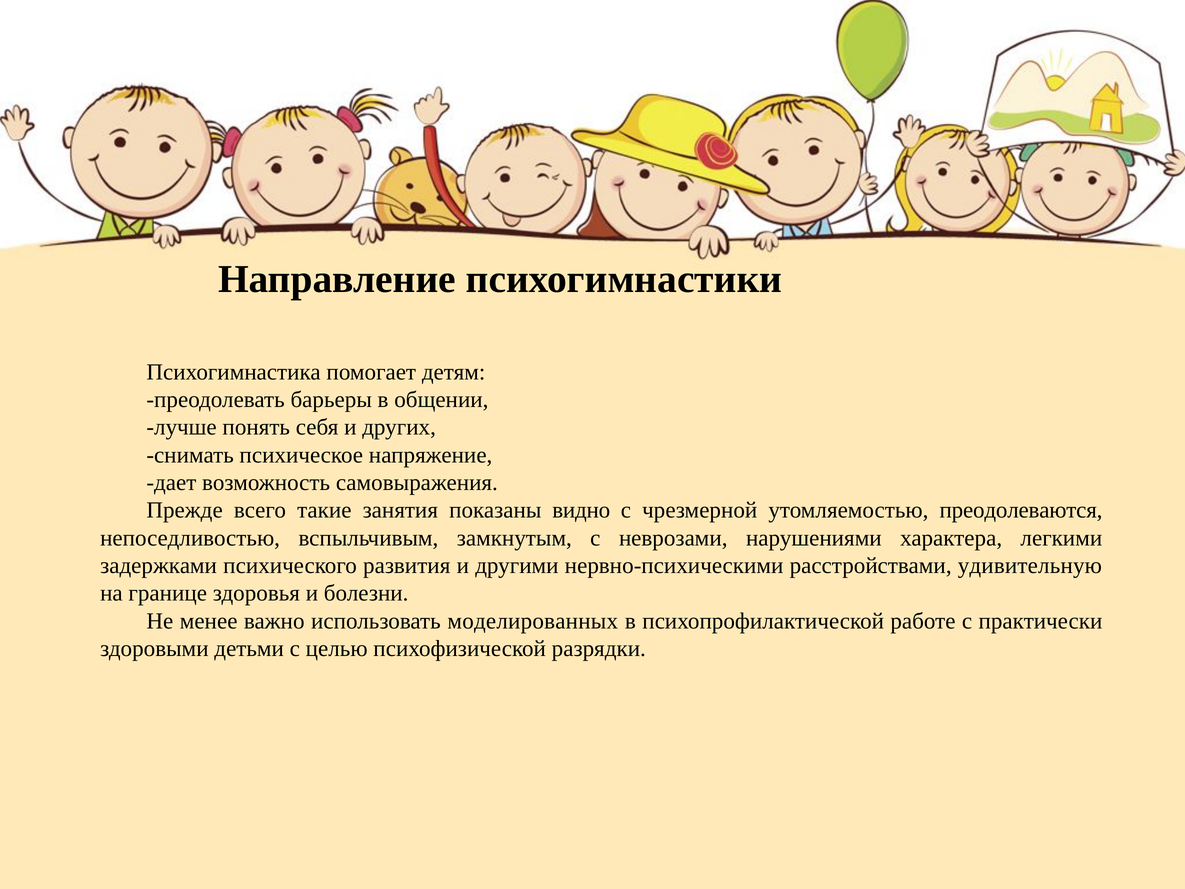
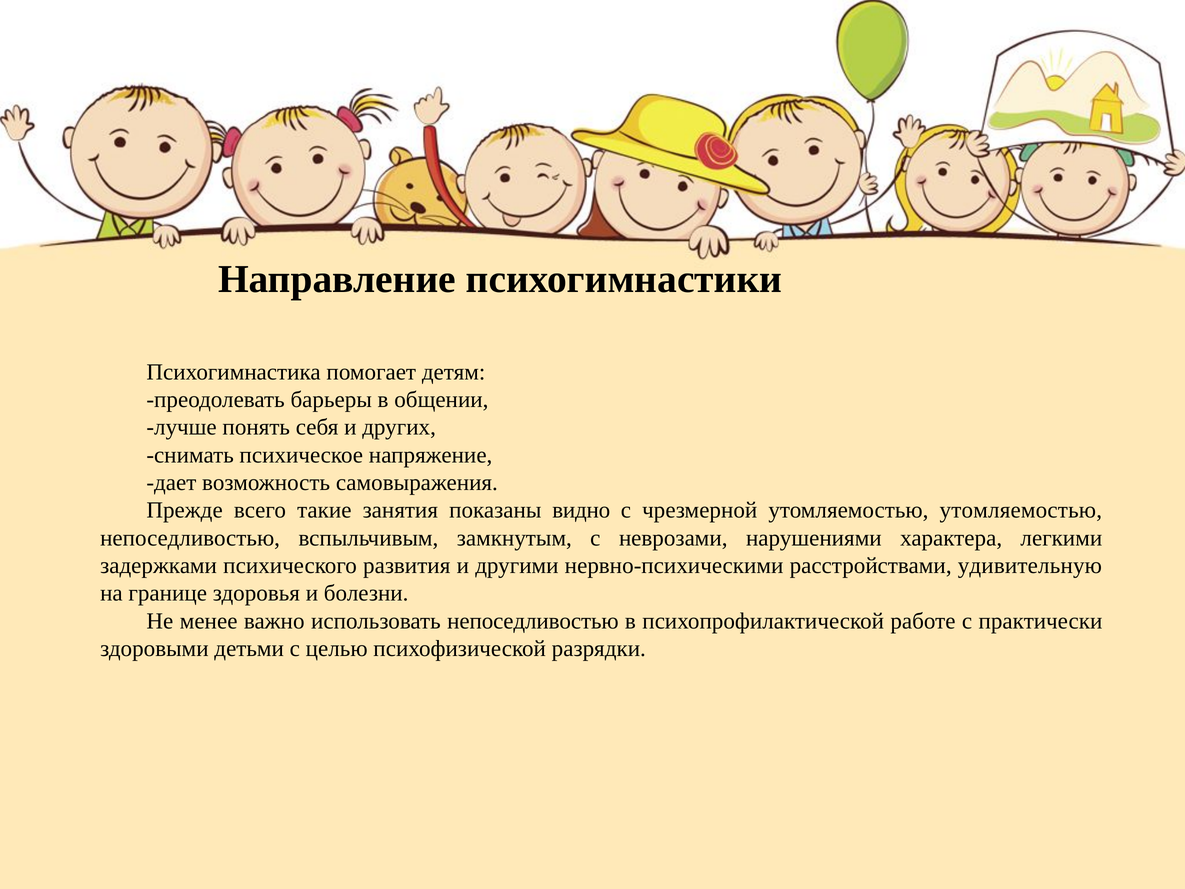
утомляемостью преодолеваются: преодолеваются -> утомляемостью
использовать моделированных: моделированных -> непоседливостью
